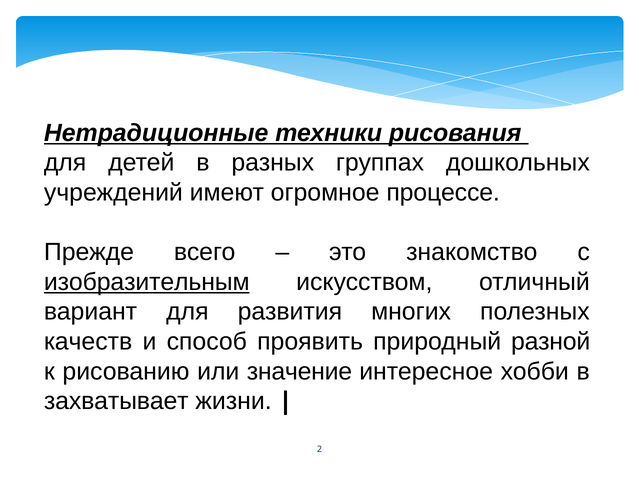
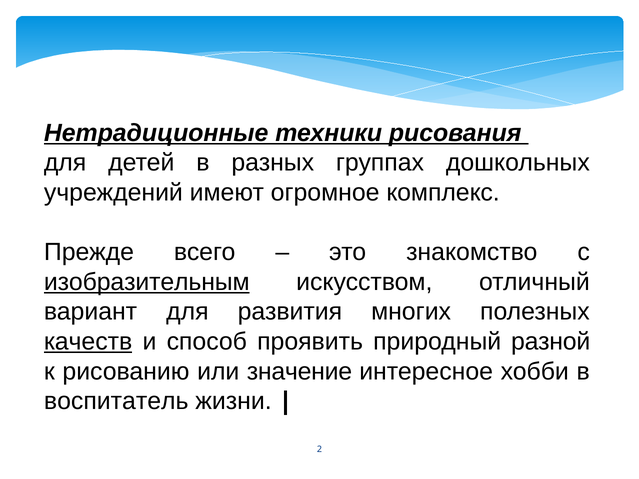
процессе: процессе -> комплекс
качеств underline: none -> present
захватывает: захватывает -> воспитатель
